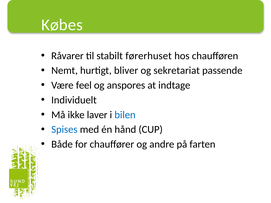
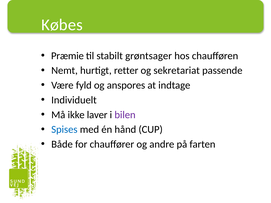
Råvarer: Råvarer -> Præmie
førerhuset: førerhuset -> grøntsager
bliver: bliver -> retter
feel: feel -> fyld
bilen colour: blue -> purple
